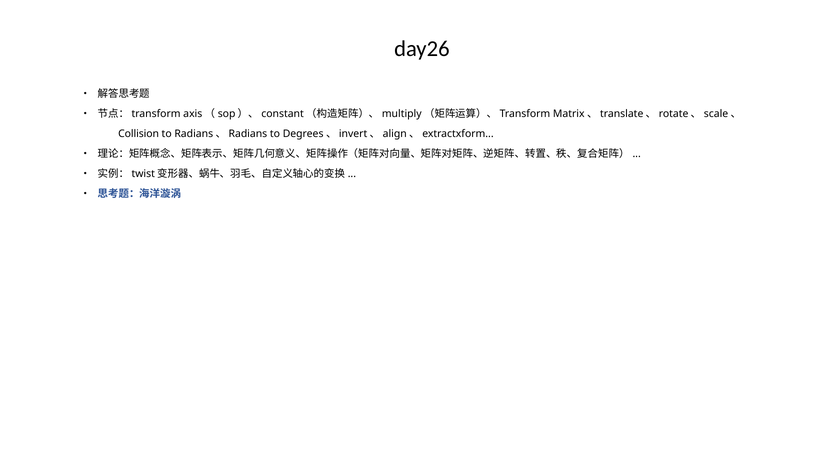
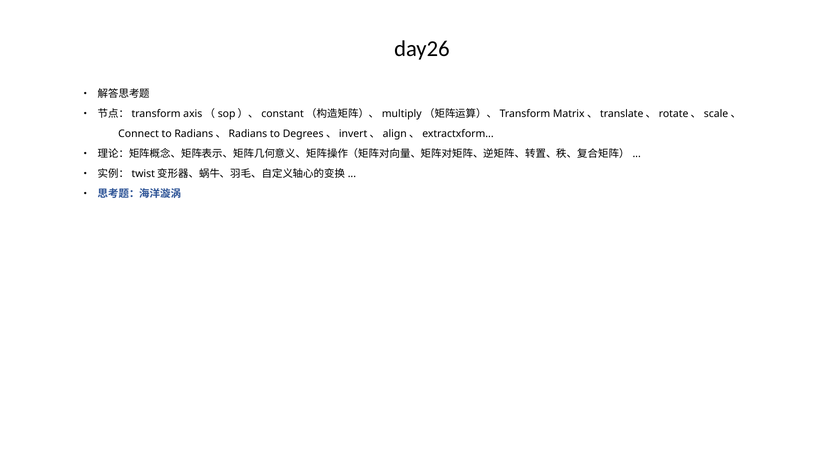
Collision: Collision -> Connect
